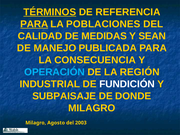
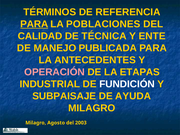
TÉRMINOS underline: present -> none
MEDIDAS: MEDIDAS -> TÉCNICA
SEAN: SEAN -> ENTE
CONSECUENCIA: CONSECUENCIA -> ANTECEDENTES
OPERACIÓN colour: light blue -> pink
REGIÓN: REGIÓN -> ETAPAS
DONDE: DONDE -> AYUDA
